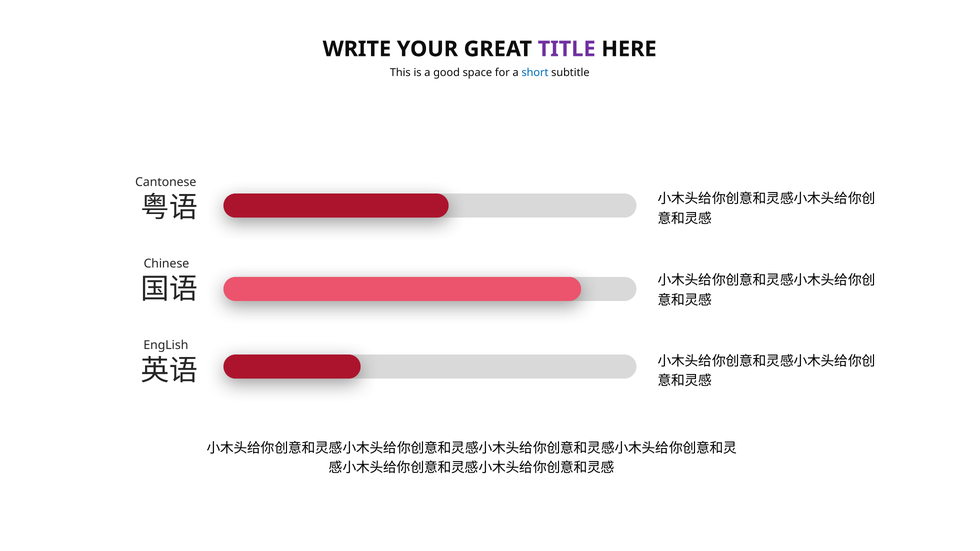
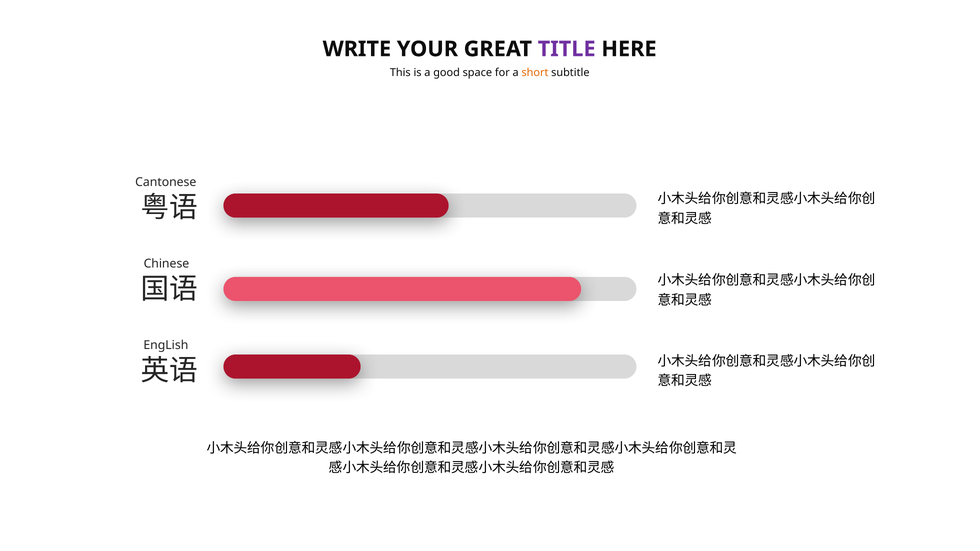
short colour: blue -> orange
